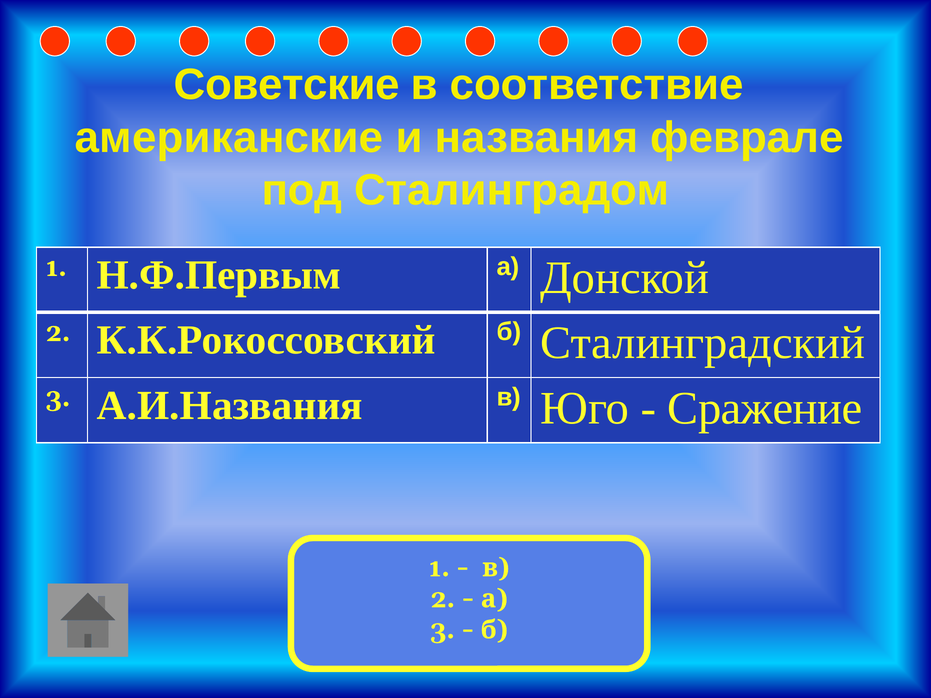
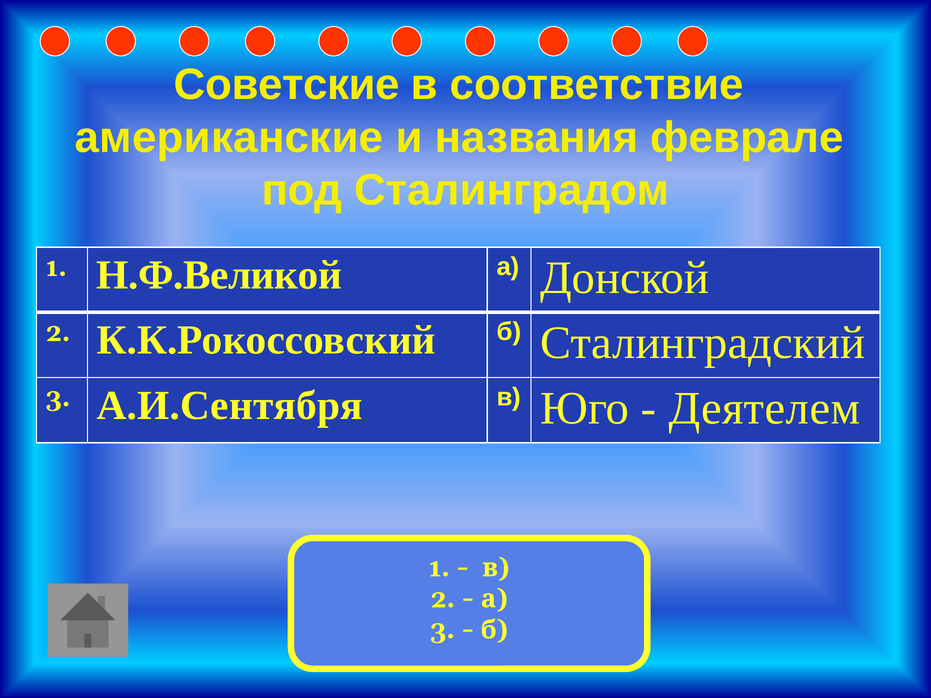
Н.Ф.Первым: Н.Ф.Первым -> Н.Ф.Великой
А.И.Названия: А.И.Названия -> А.И.Сентября
Сражение: Сражение -> Деятелем
